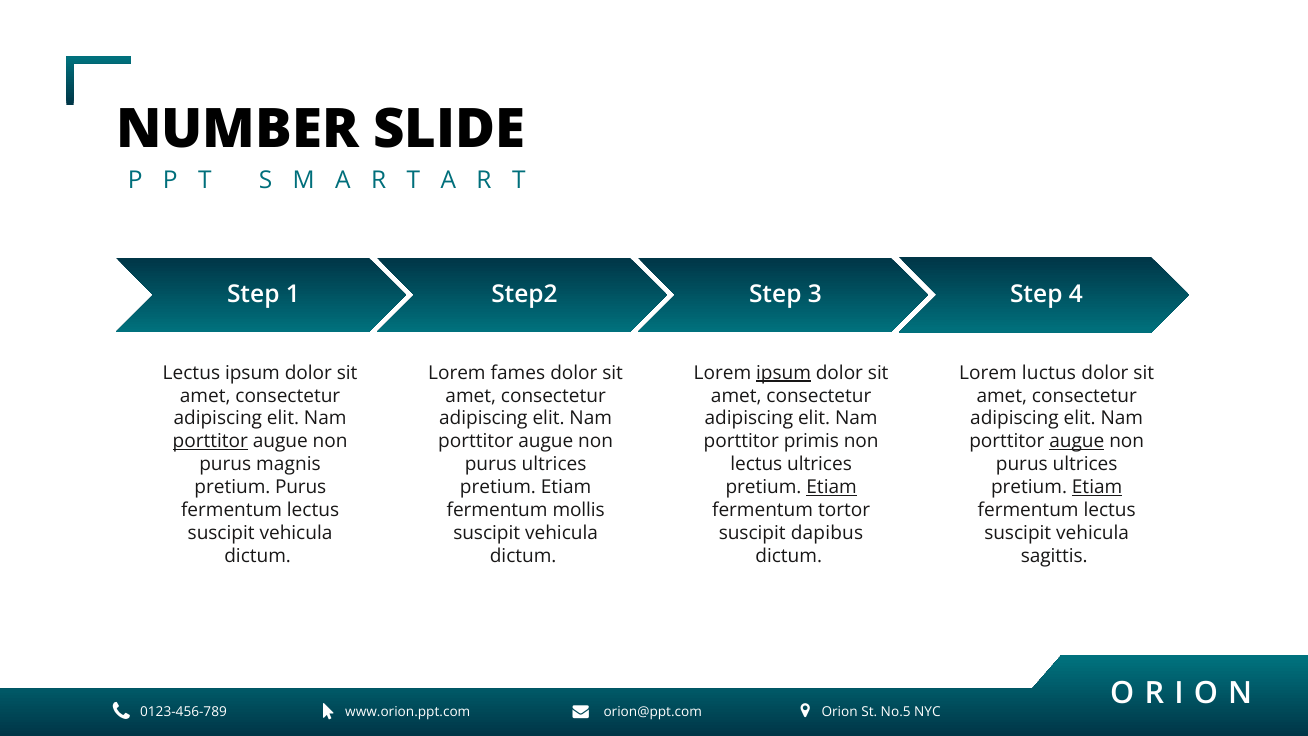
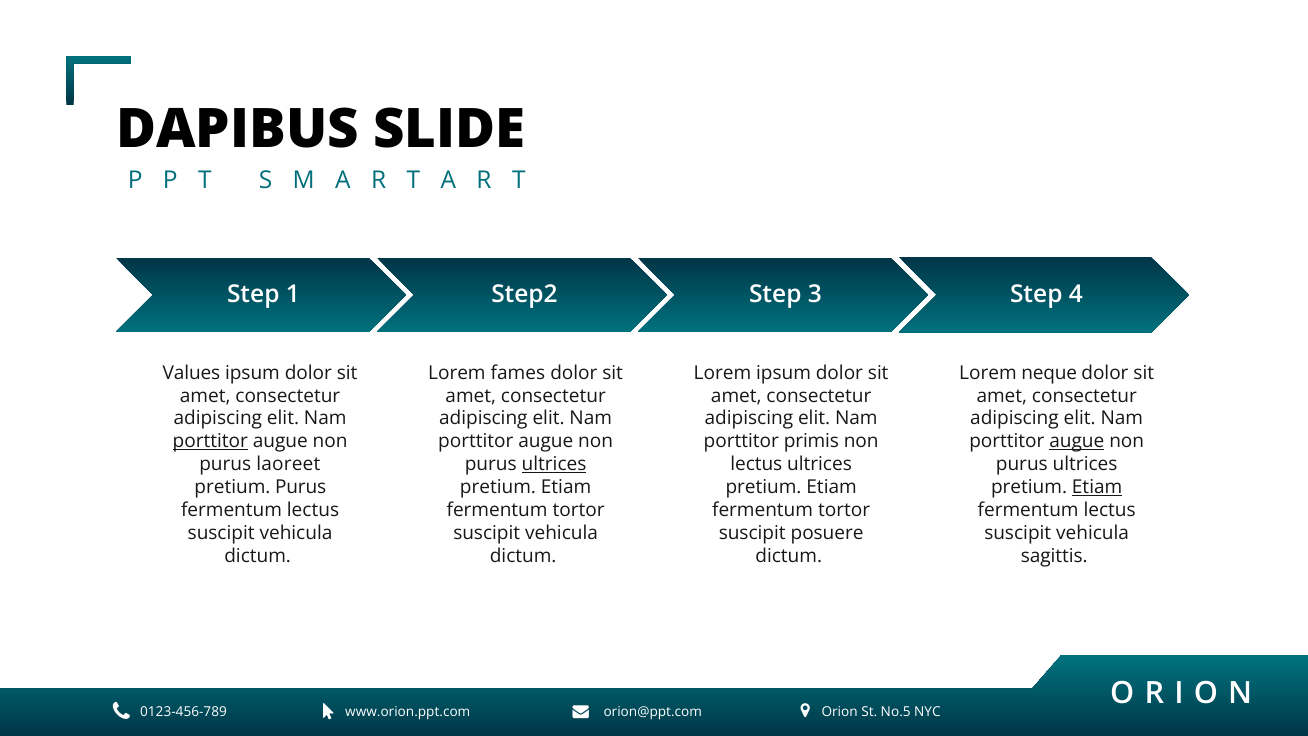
NUMBER: NUMBER -> DAPIBUS
Lectus at (191, 373): Lectus -> Values
ipsum at (784, 373) underline: present -> none
luctus: luctus -> neque
magnis: magnis -> laoreet
ultrices at (554, 464) underline: none -> present
Etiam at (832, 487) underline: present -> none
mollis at (579, 510): mollis -> tortor
dapibus: dapibus -> posuere
